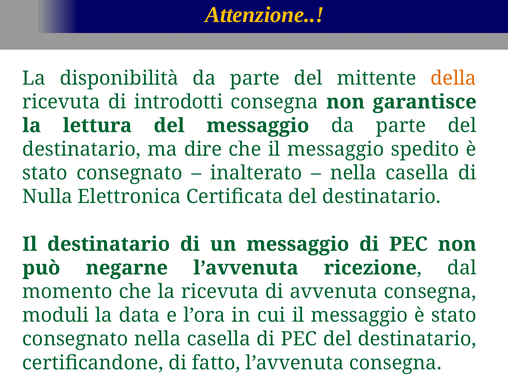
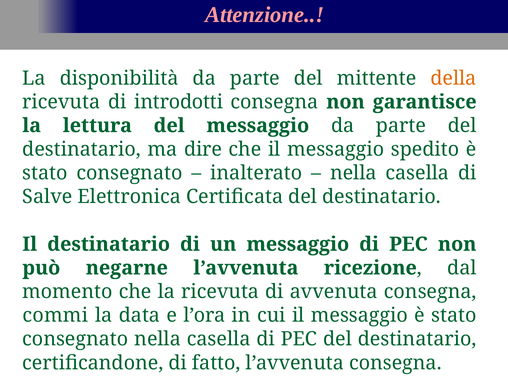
Attenzione colour: yellow -> pink
Nulla: Nulla -> Salve
moduli: moduli -> commi
